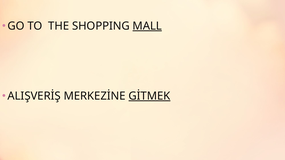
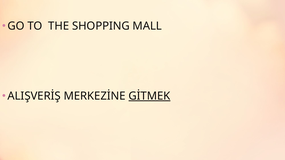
MALL underline: present -> none
